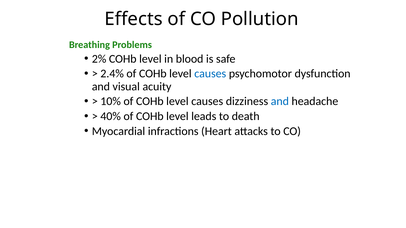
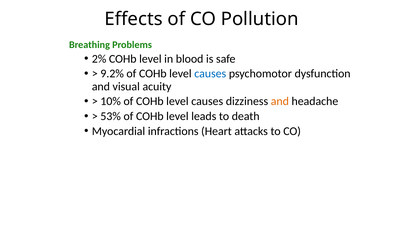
2.4%: 2.4% -> 9.2%
and at (280, 102) colour: blue -> orange
40%: 40% -> 53%
